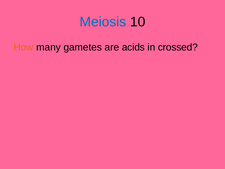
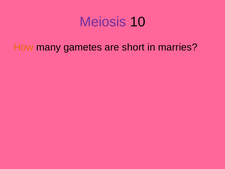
Meiosis colour: blue -> purple
acids: acids -> short
crossed: crossed -> marries
